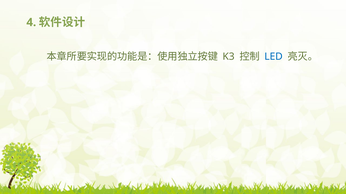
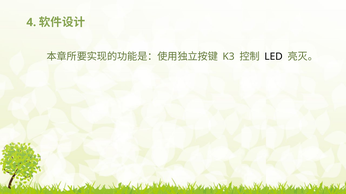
LED colour: blue -> black
